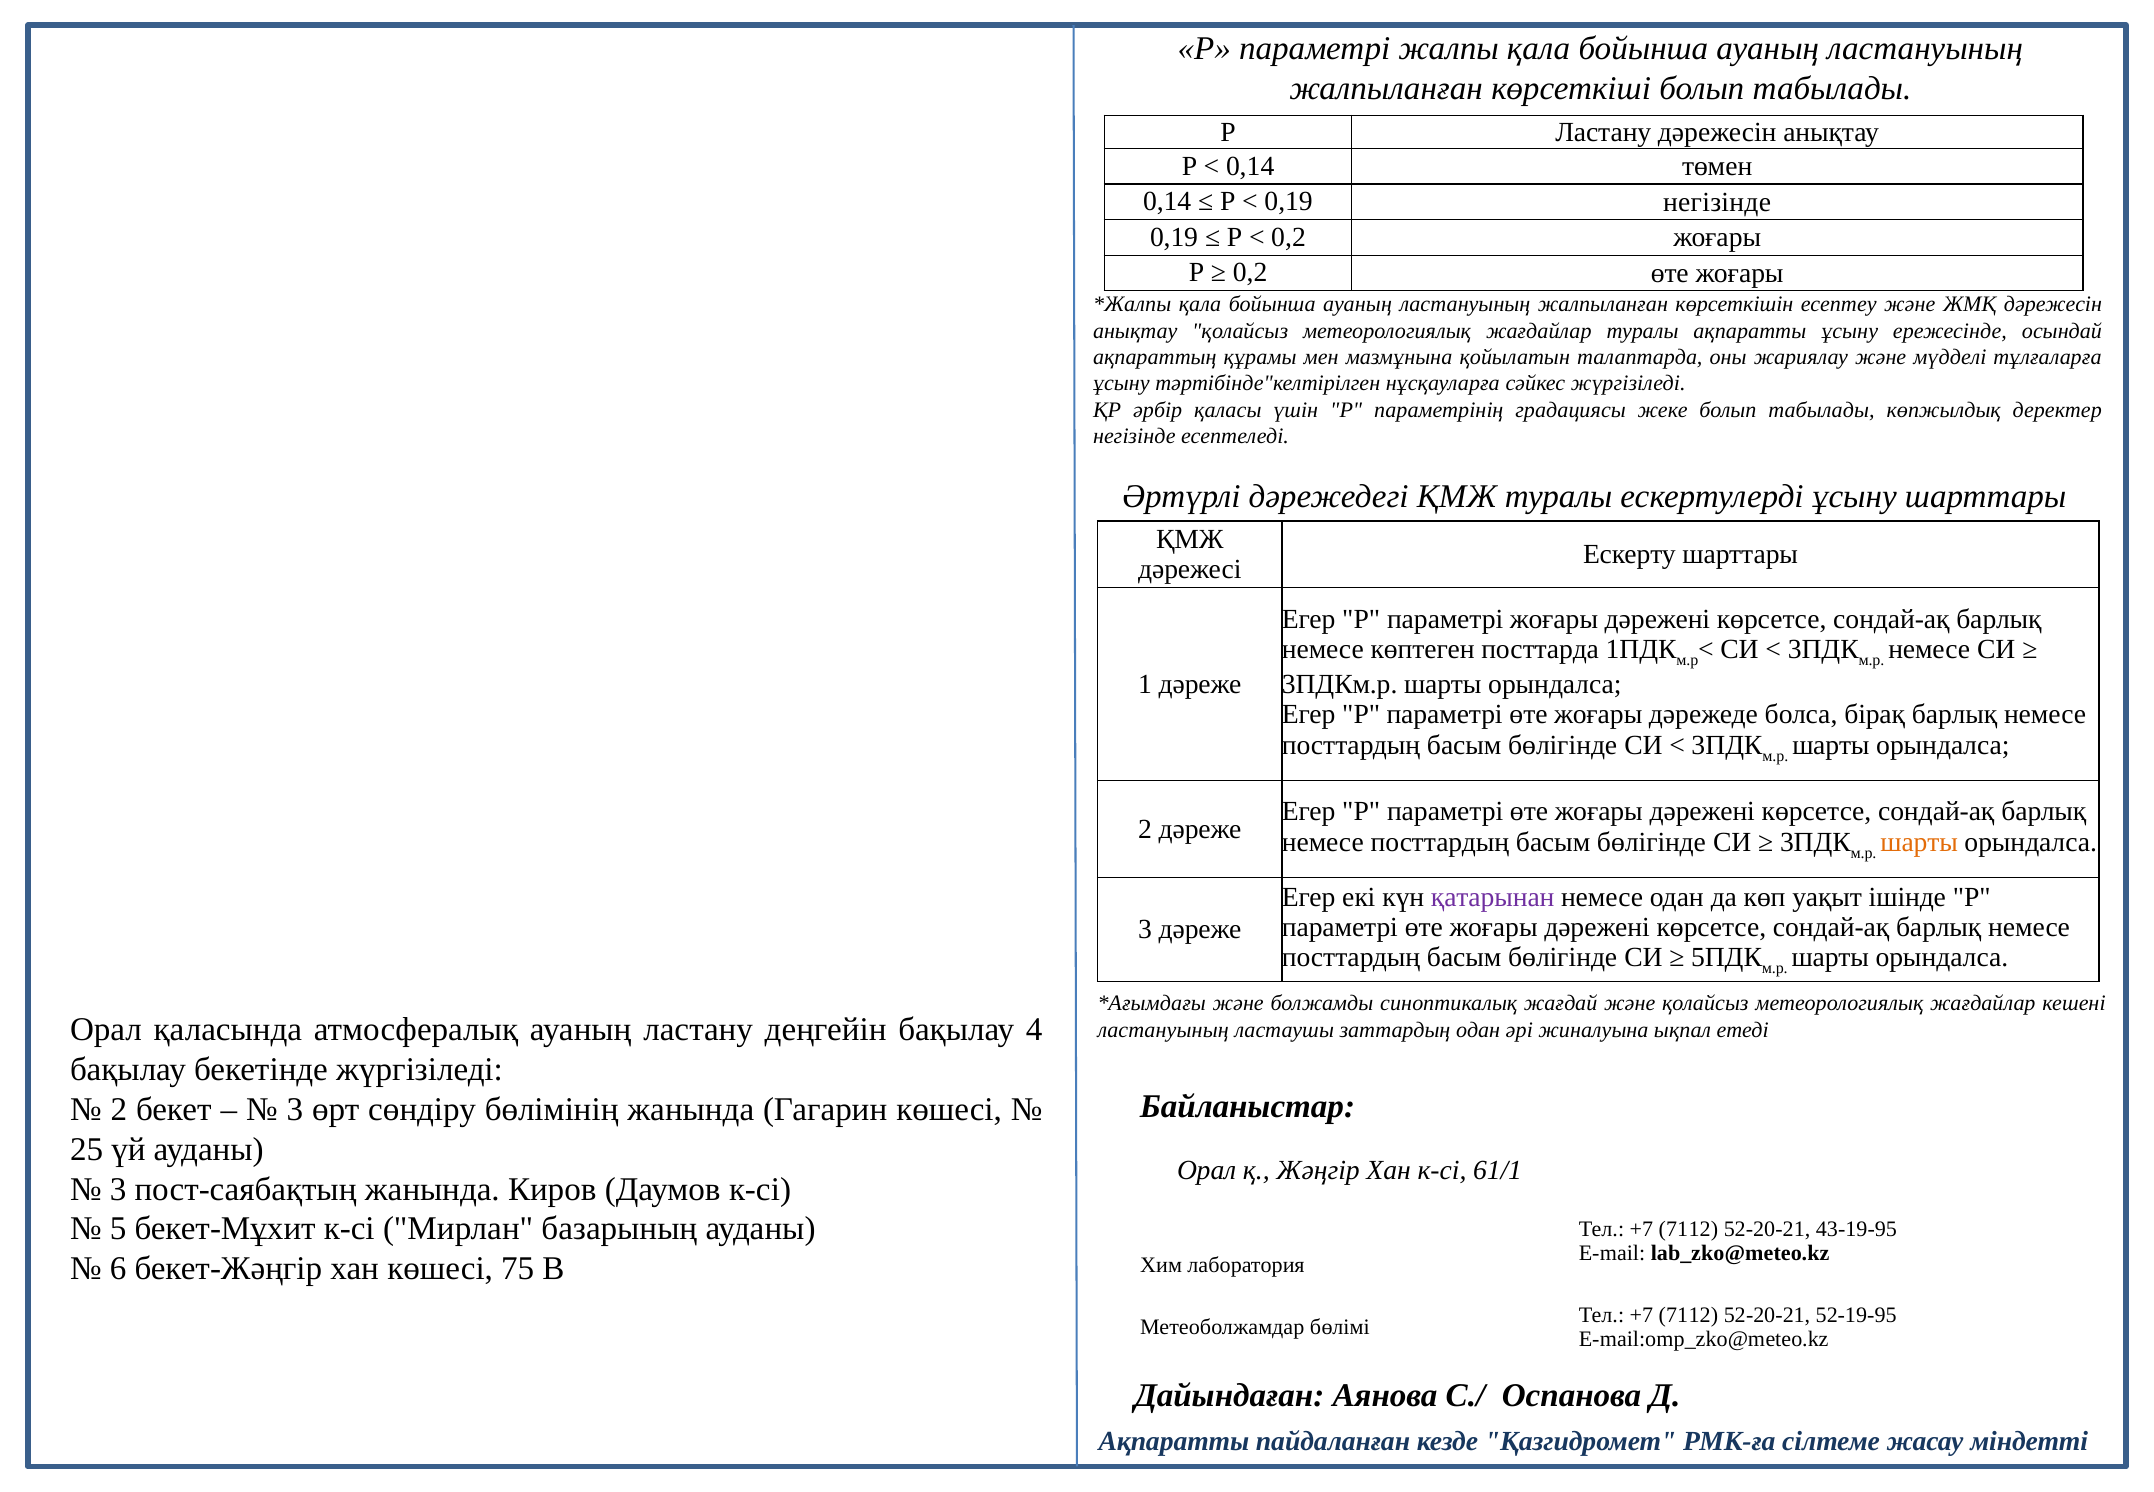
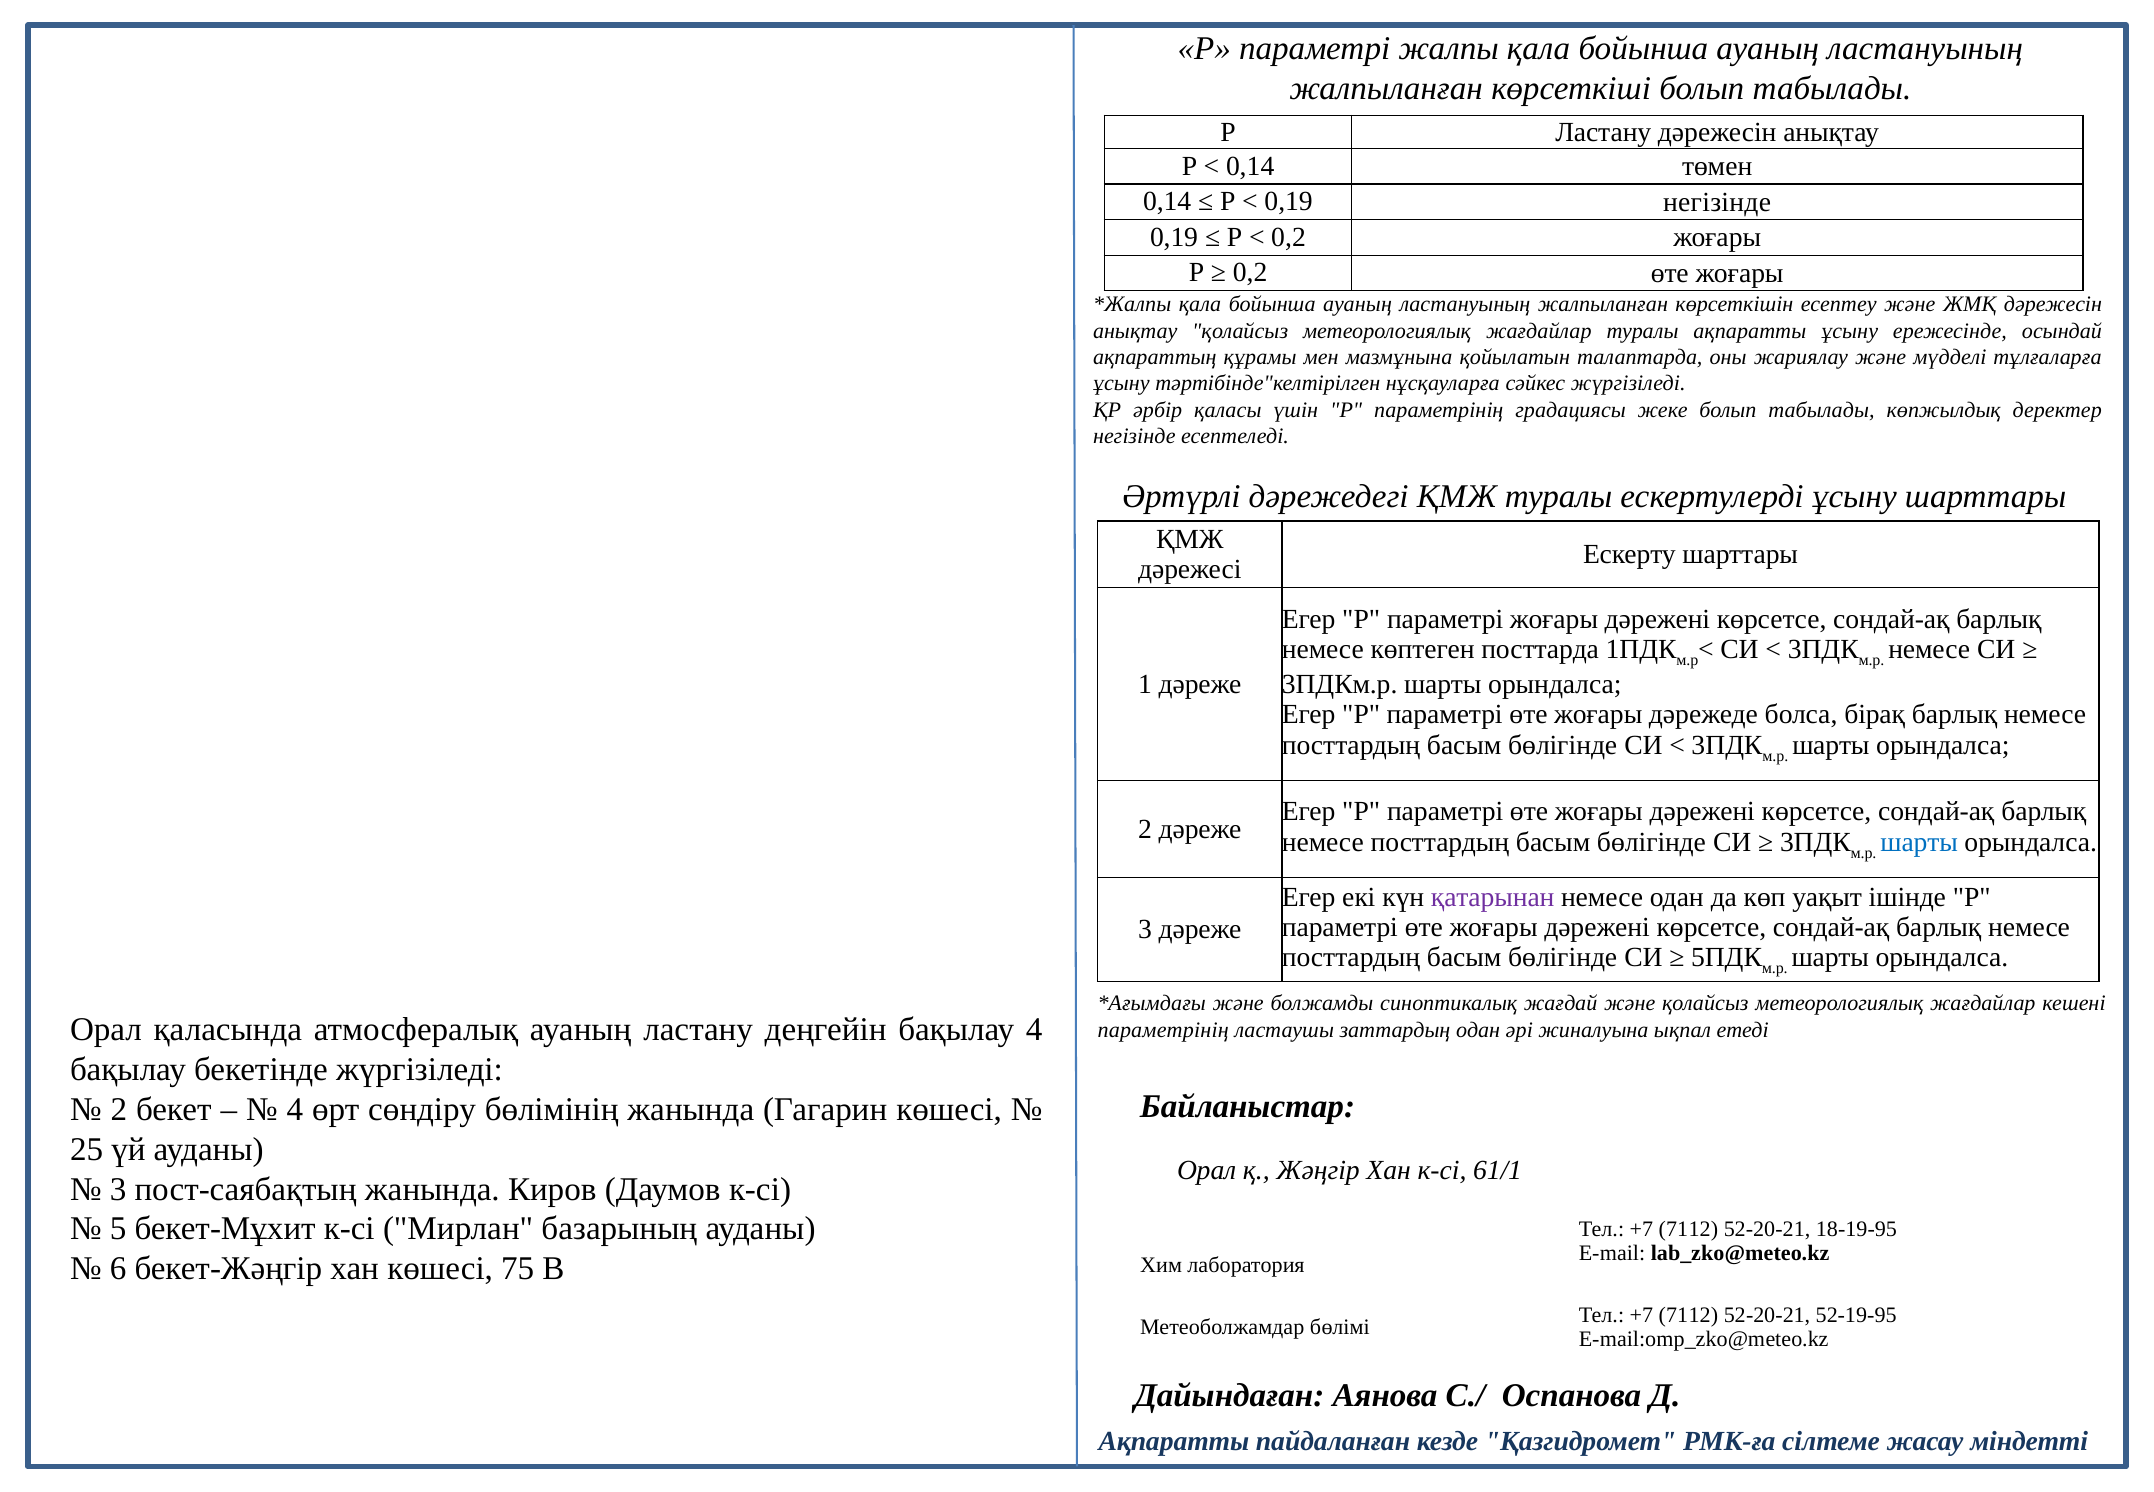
шарты at (1919, 842) colour: orange -> blue
ластануының at (1163, 1029): ластануының -> параметрінің
3 at (295, 1109): 3 -> 4
43-19-95: 43-19-95 -> 18-19-95
